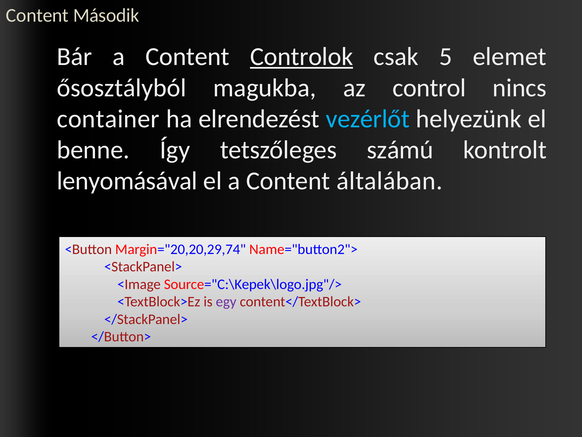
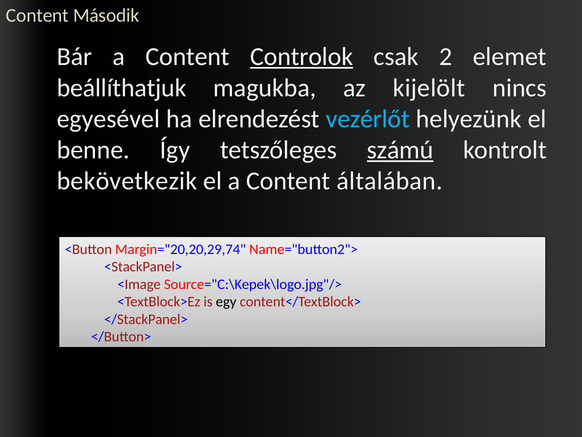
5: 5 -> 2
ősosztályból: ősosztályból -> beállíthatjuk
control: control -> kijelölt
container: container -> egyesével
számú underline: none -> present
lenyomásával: lenyomásával -> bekövetkezik
egy colour: purple -> black
